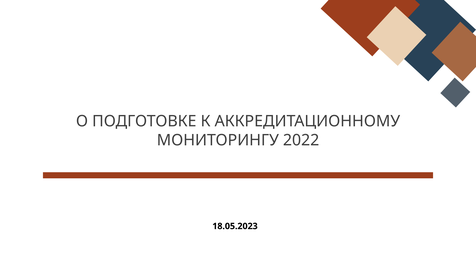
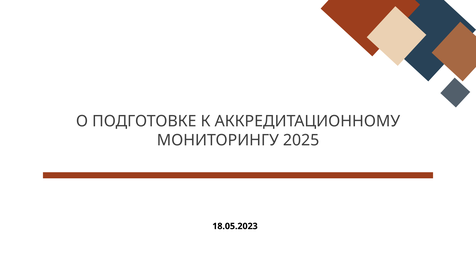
2022: 2022 -> 2025
